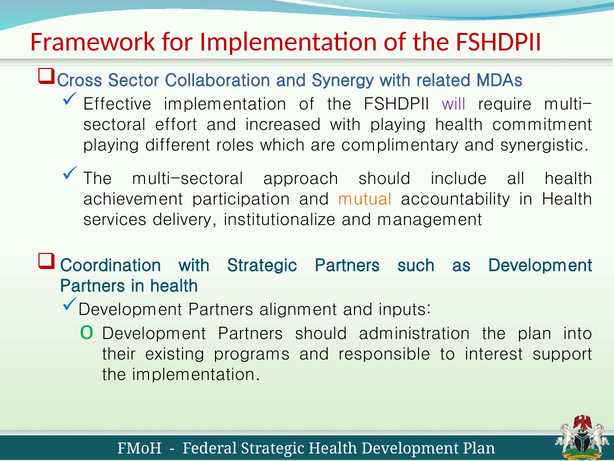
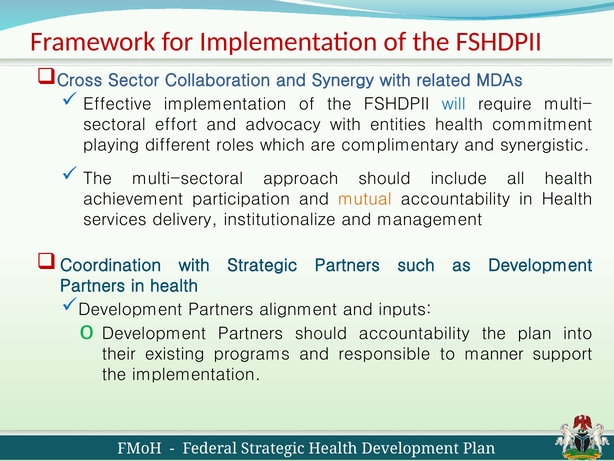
will colour: purple -> blue
increased: increased -> advocacy
with playing: playing -> entities
should administration: administration -> accountability
interest: interest -> manner
